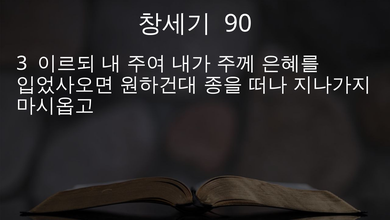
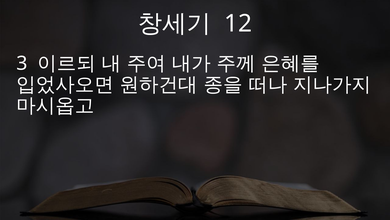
90: 90 -> 12
